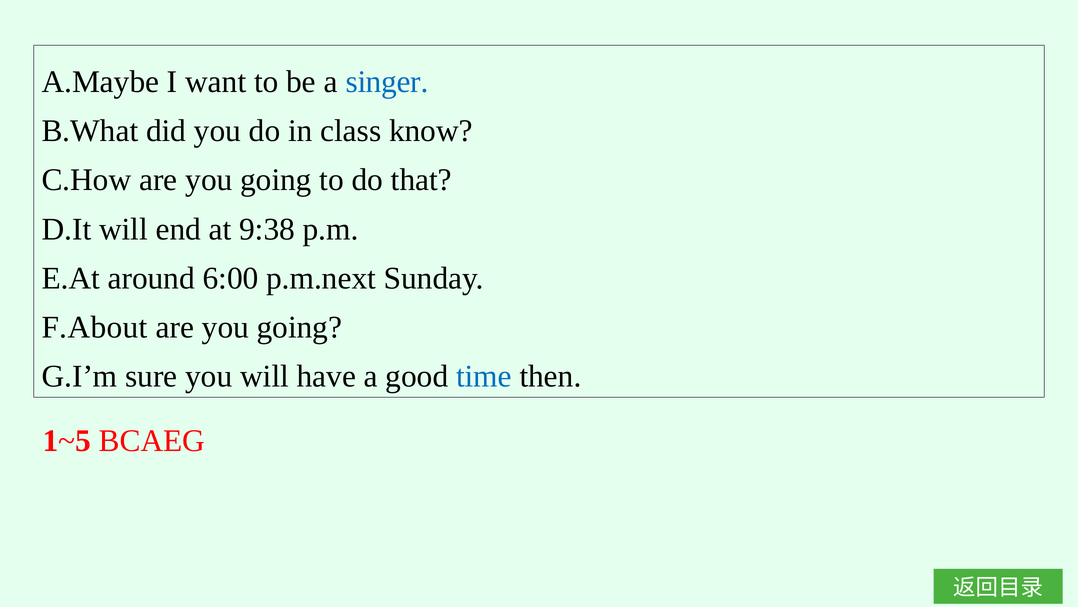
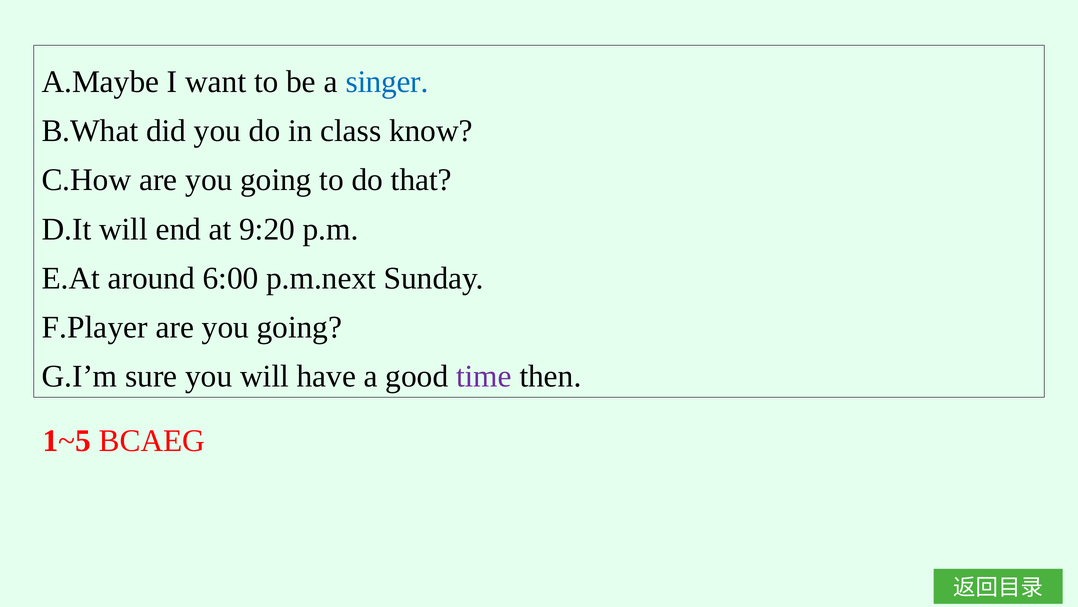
9:38: 9:38 -> 9:20
F.About: F.About -> F.Player
time colour: blue -> purple
